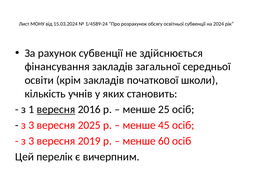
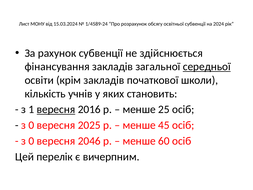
середньої underline: none -> present
3 at (31, 125): 3 -> 0
3 at (31, 141): 3 -> 0
2019: 2019 -> 2046
